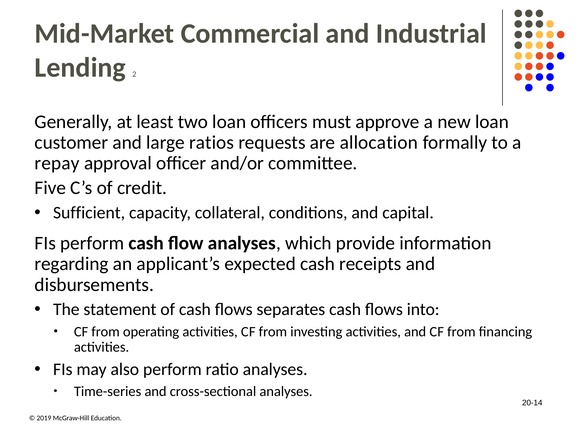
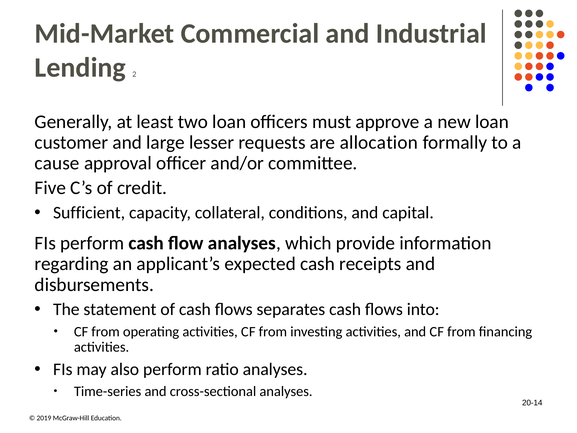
ratios: ratios -> lesser
repay: repay -> cause
